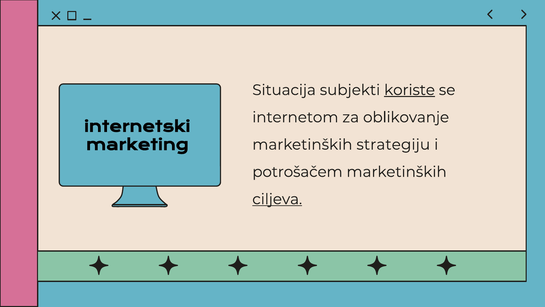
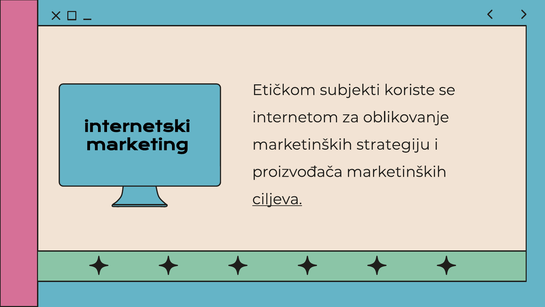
Situacija: Situacija -> Etičkom
koriste underline: present -> none
potrošačem: potrošačem -> proizvođača
